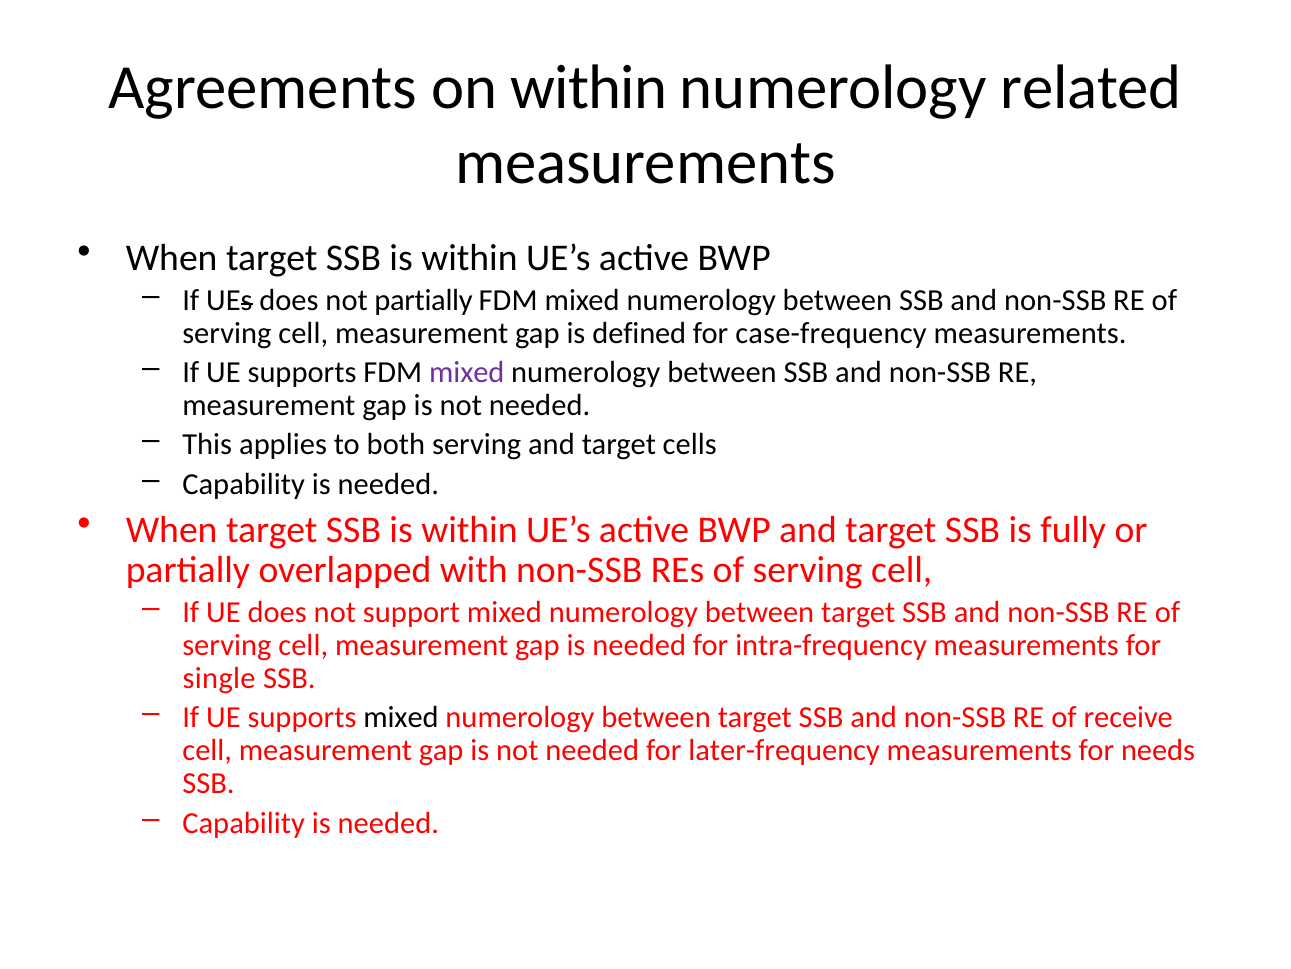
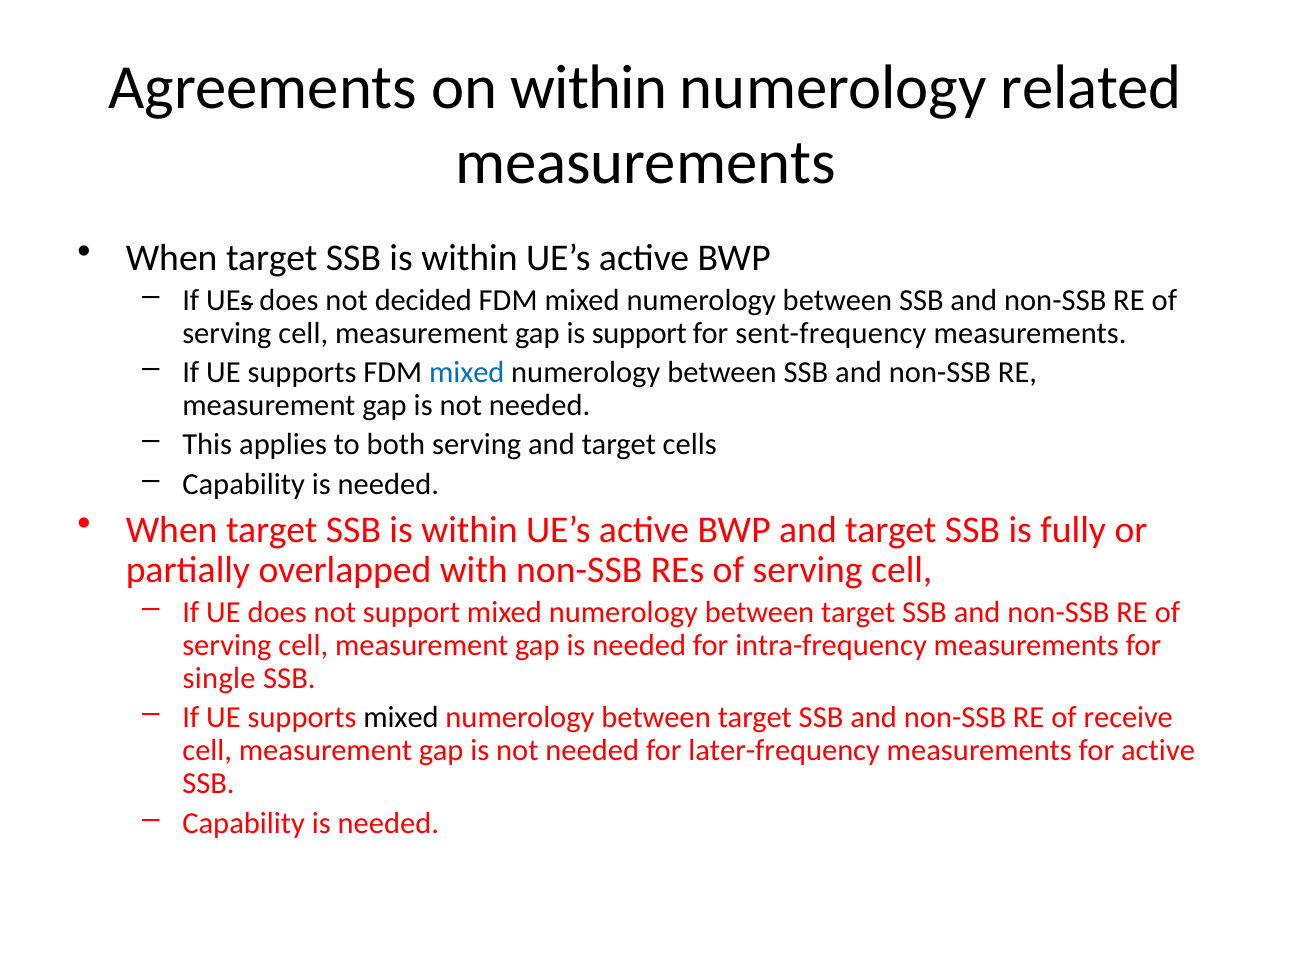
not partially: partially -> decided
is defined: defined -> support
case-frequency: case-frequency -> sent-frequency
mixed at (467, 372) colour: purple -> blue
for needs: needs -> active
